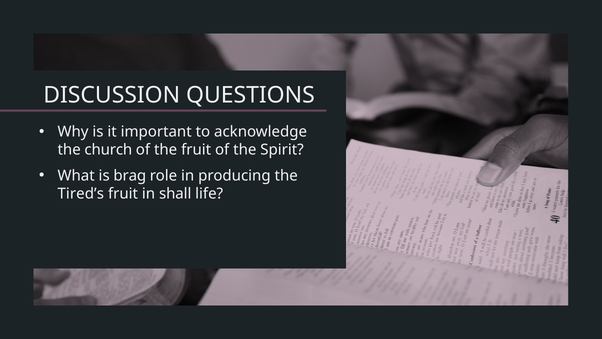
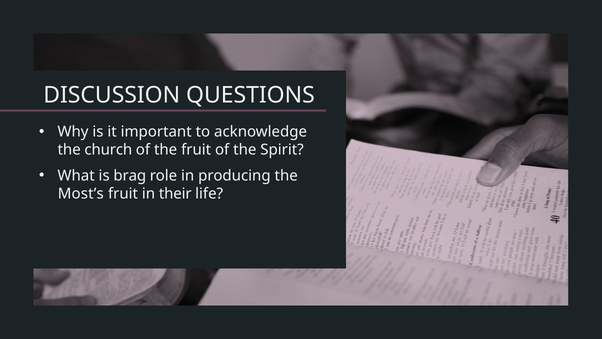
Tired’s: Tired’s -> Most’s
shall: shall -> their
